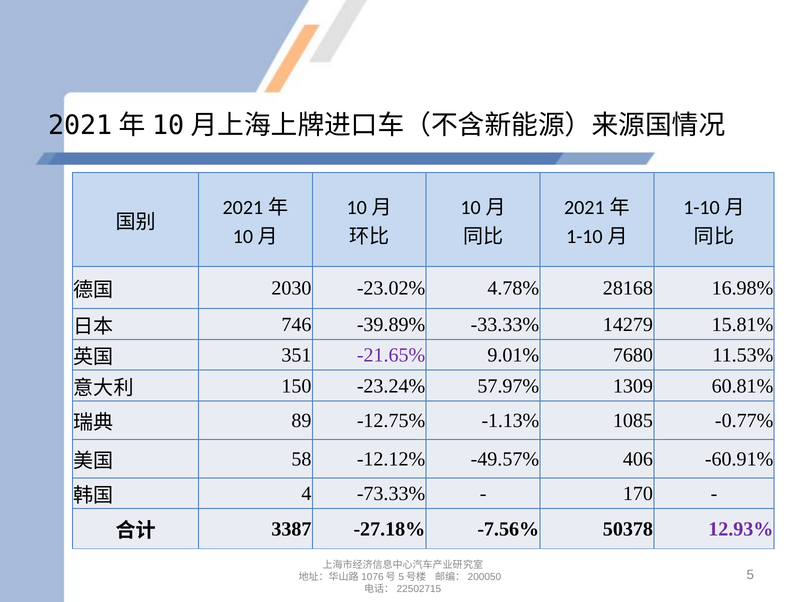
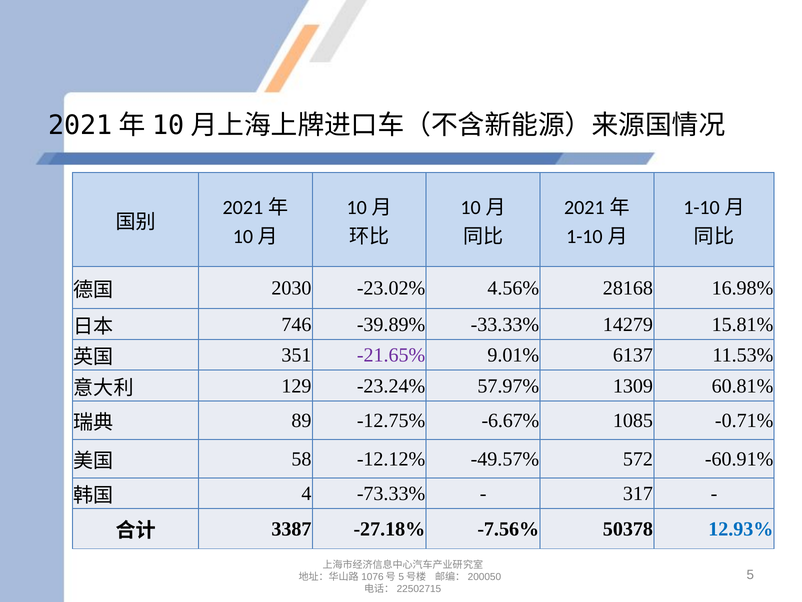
4.78%: 4.78% -> 4.56%
7680: 7680 -> 6137
150: 150 -> 129
-1.13%: -1.13% -> -6.67%
-0.77%: -0.77% -> -0.71%
406: 406 -> 572
170: 170 -> 317
12.93% colour: purple -> blue
